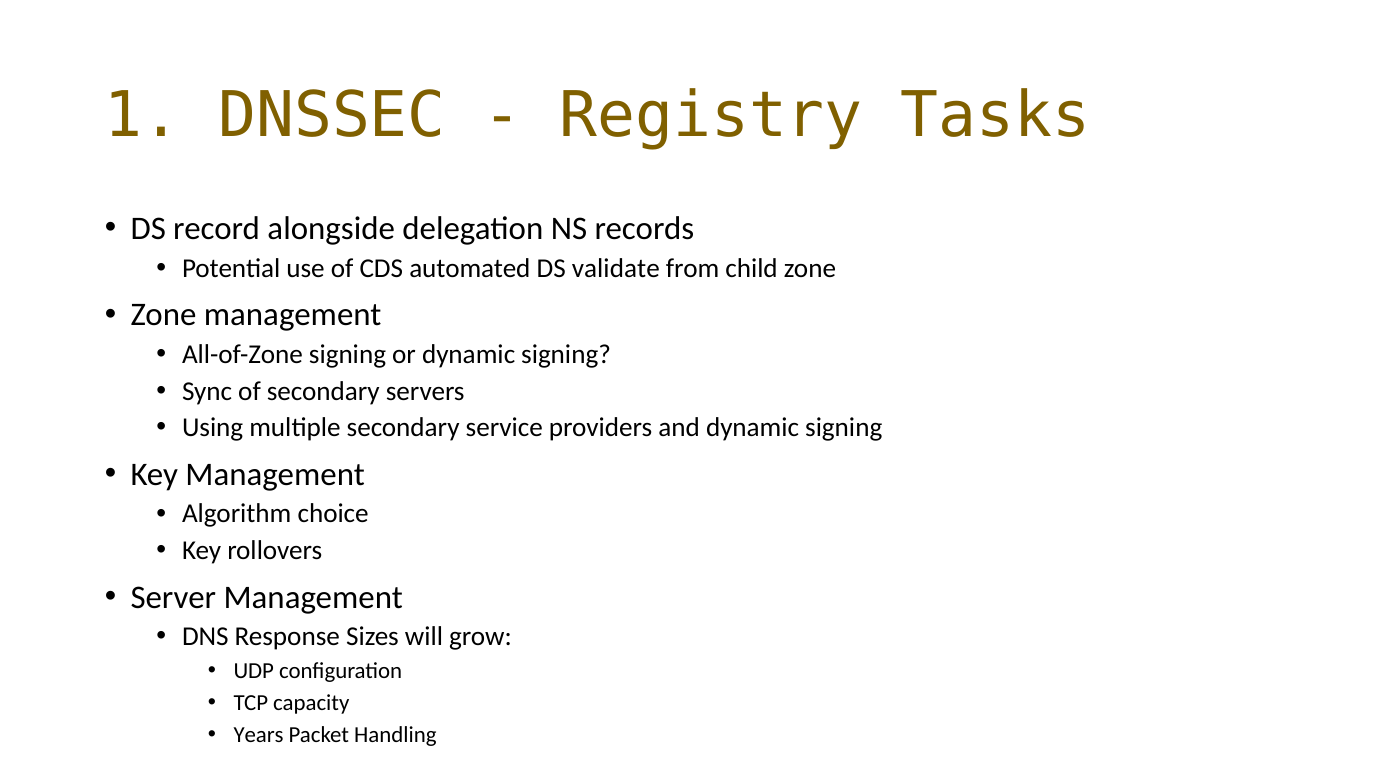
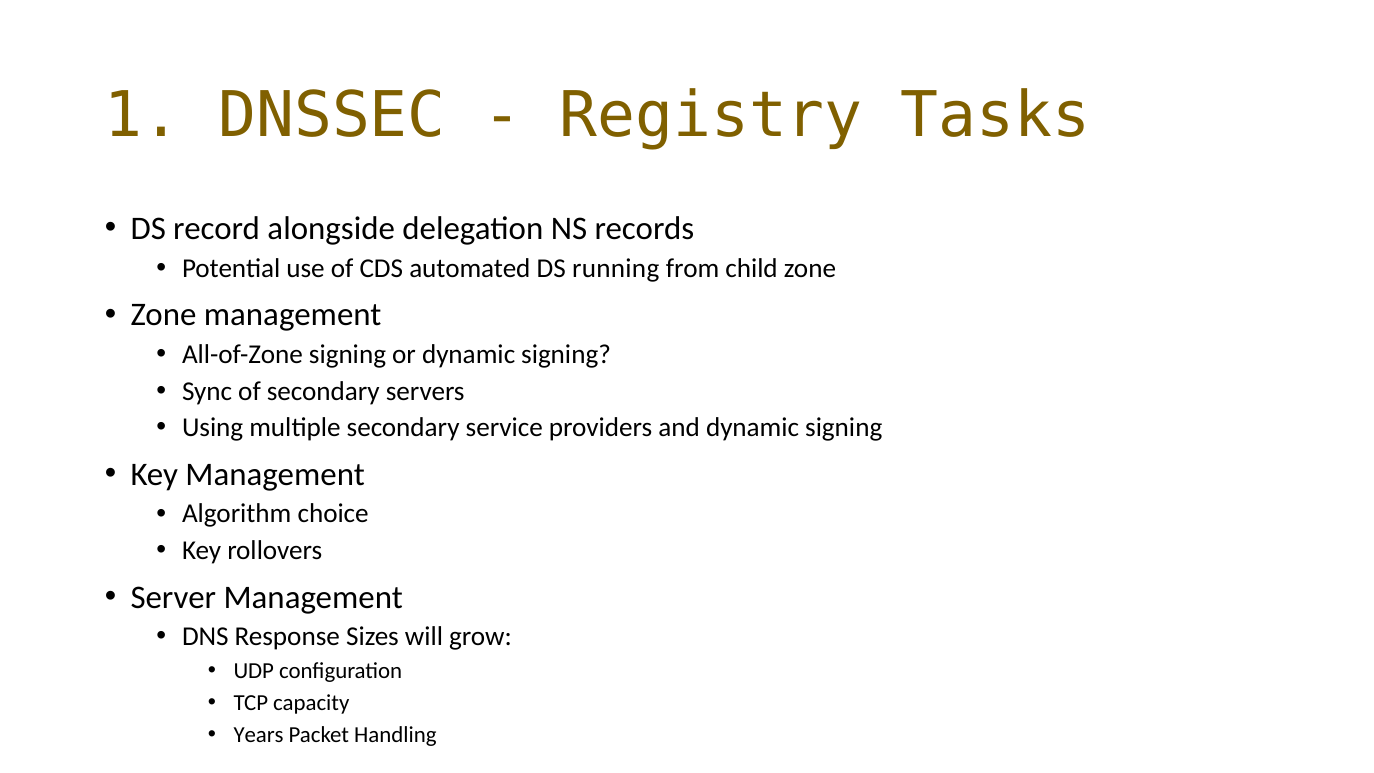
validate: validate -> running
